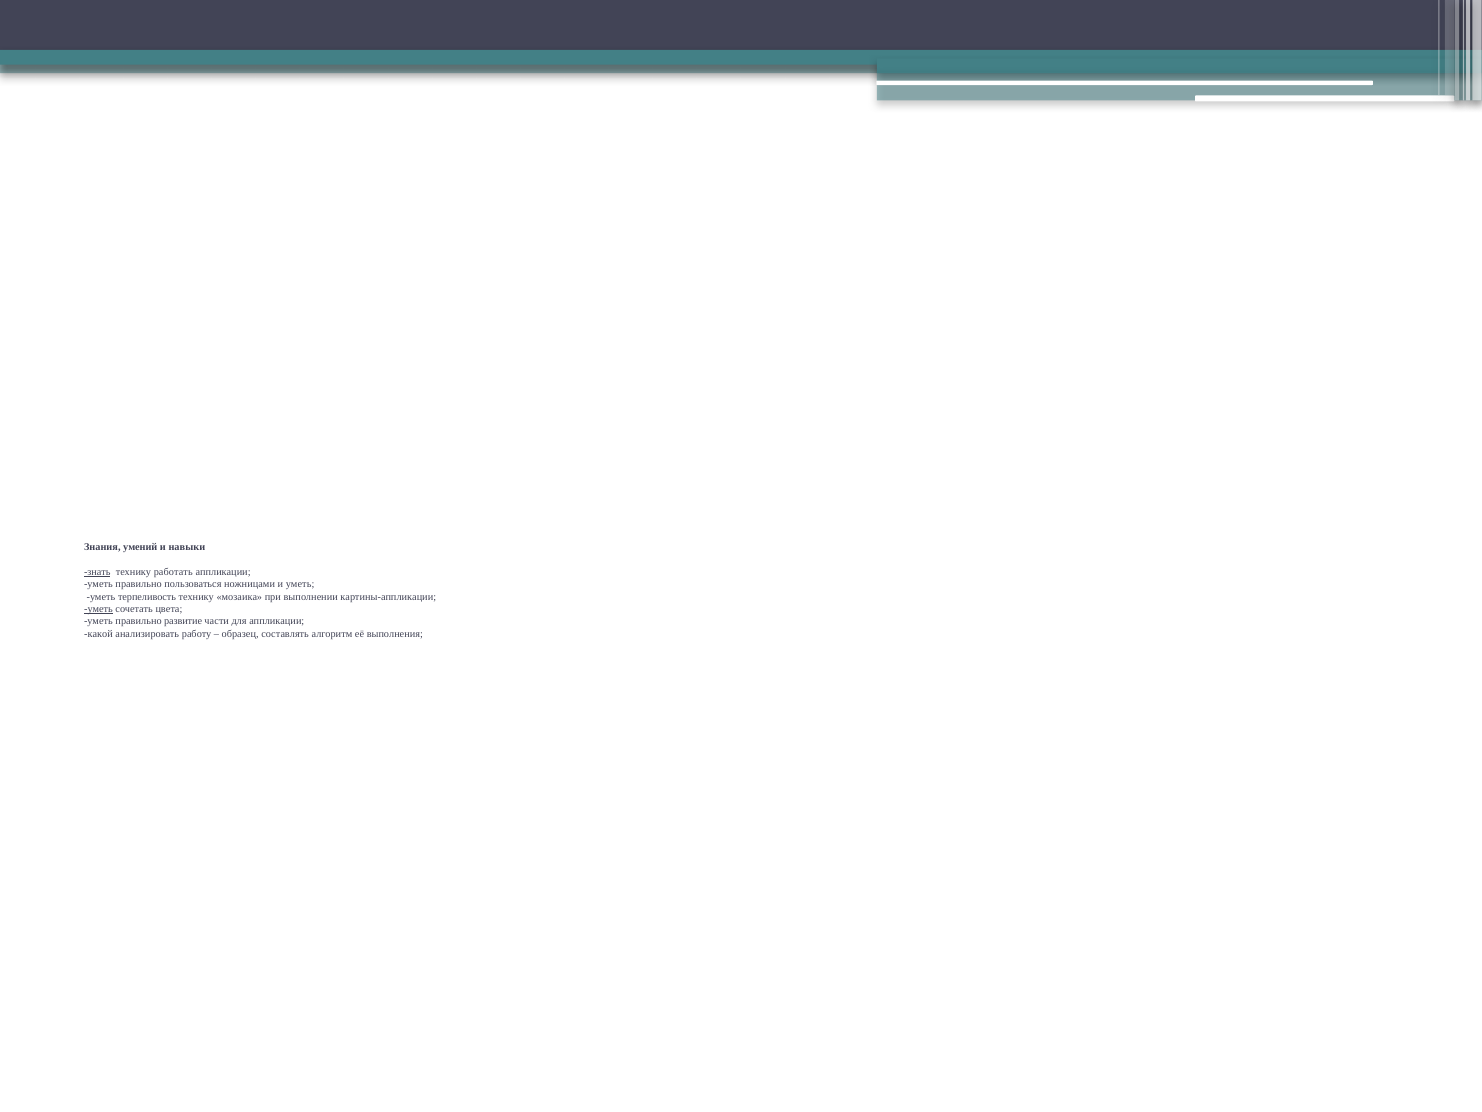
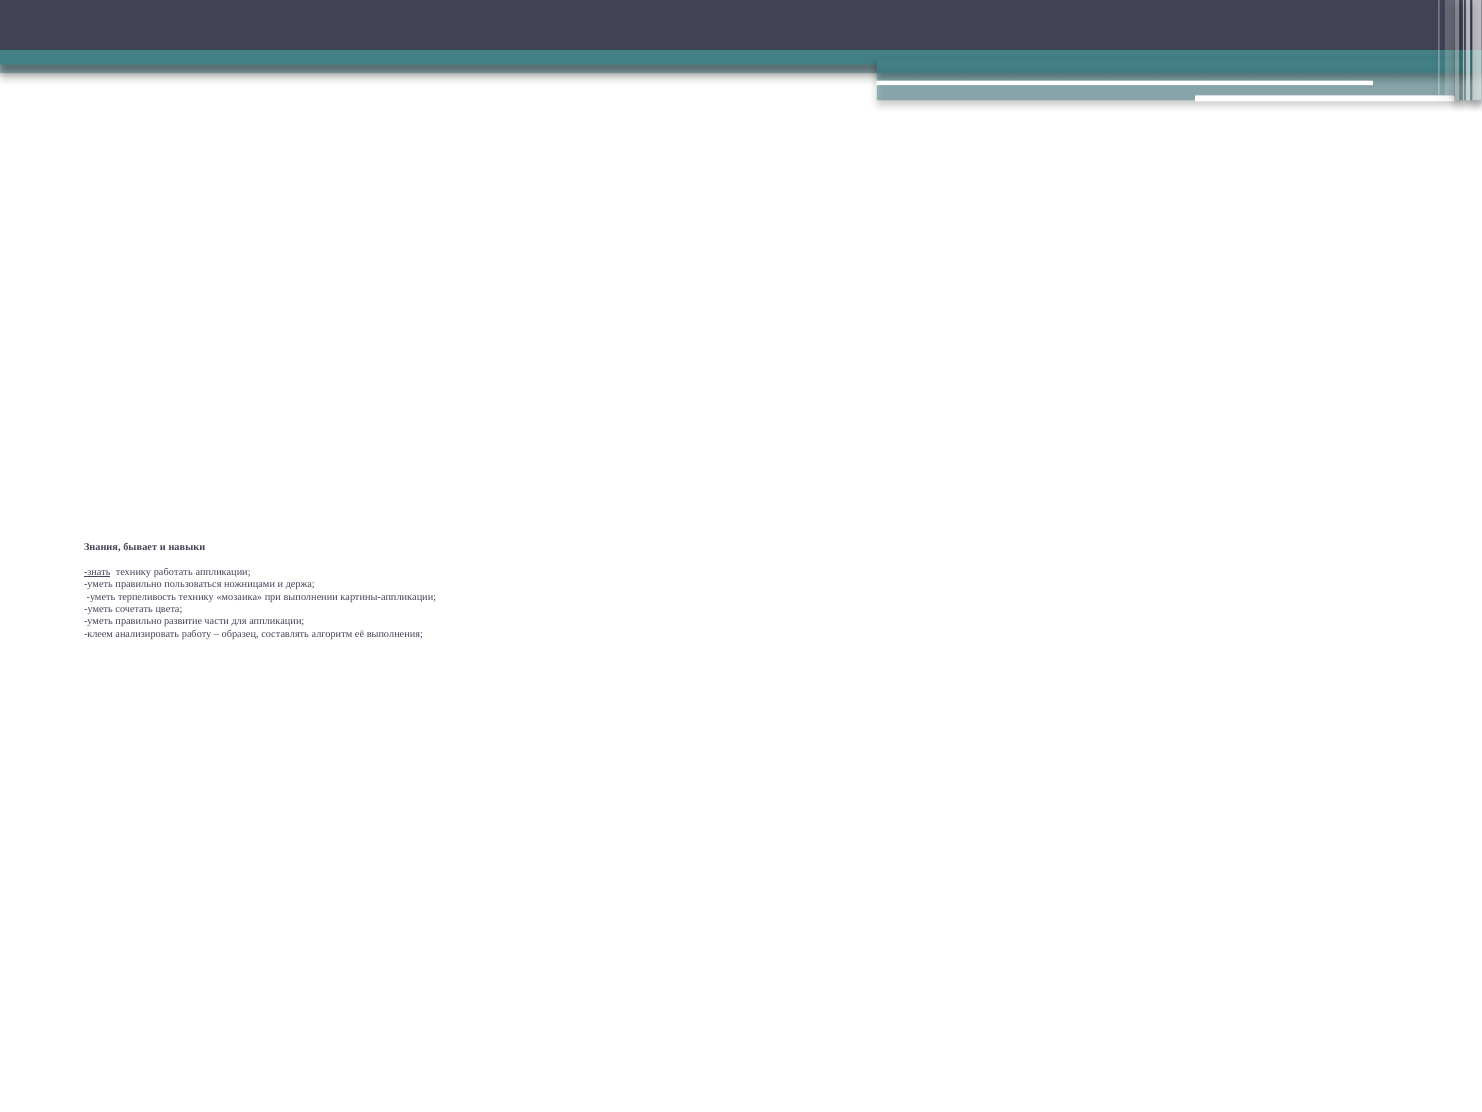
умений: умений -> бывает
и уметь: уметь -> держа
уметь at (98, 609) underline: present -> none
какой: какой -> клеем
